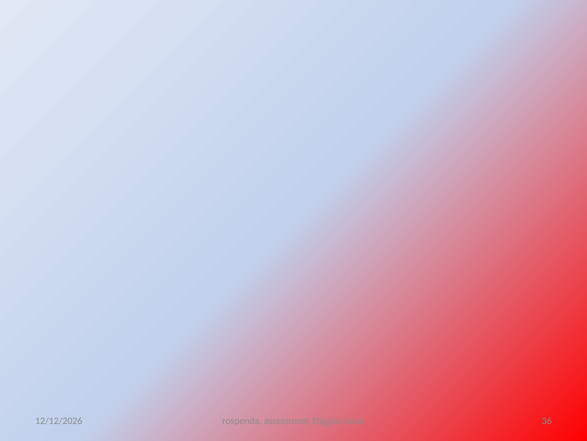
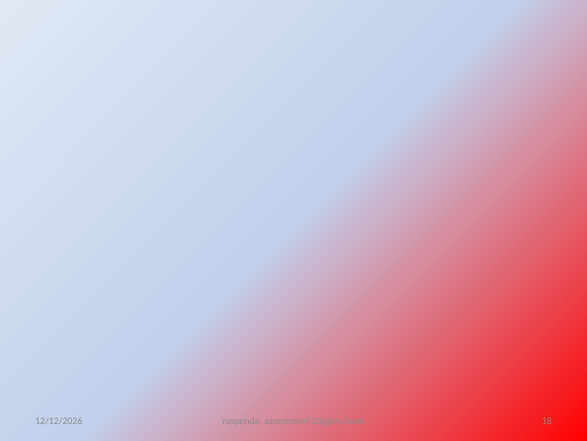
36: 36 -> 18
